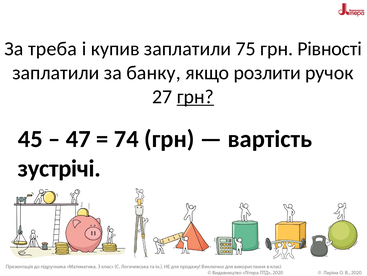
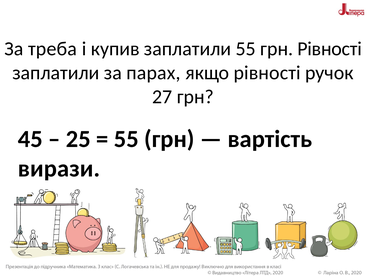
заплатили 75: 75 -> 55
банку: банку -> парах
якщо розлити: розлити -> рівності
грн at (195, 96) underline: present -> none
47: 47 -> 25
74 at (126, 139): 74 -> 55
зустрічі: зустрічі -> вирази
